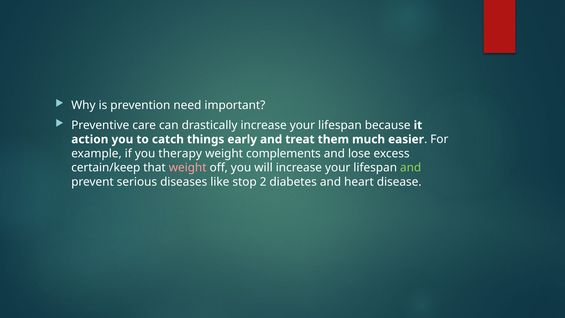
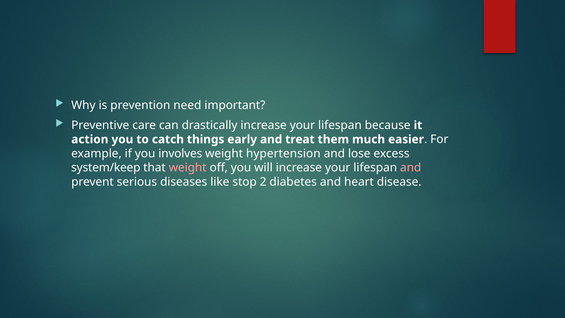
therapy: therapy -> involves
complements: complements -> hypertension
certain/keep: certain/keep -> system/keep
and at (411, 168) colour: light green -> pink
